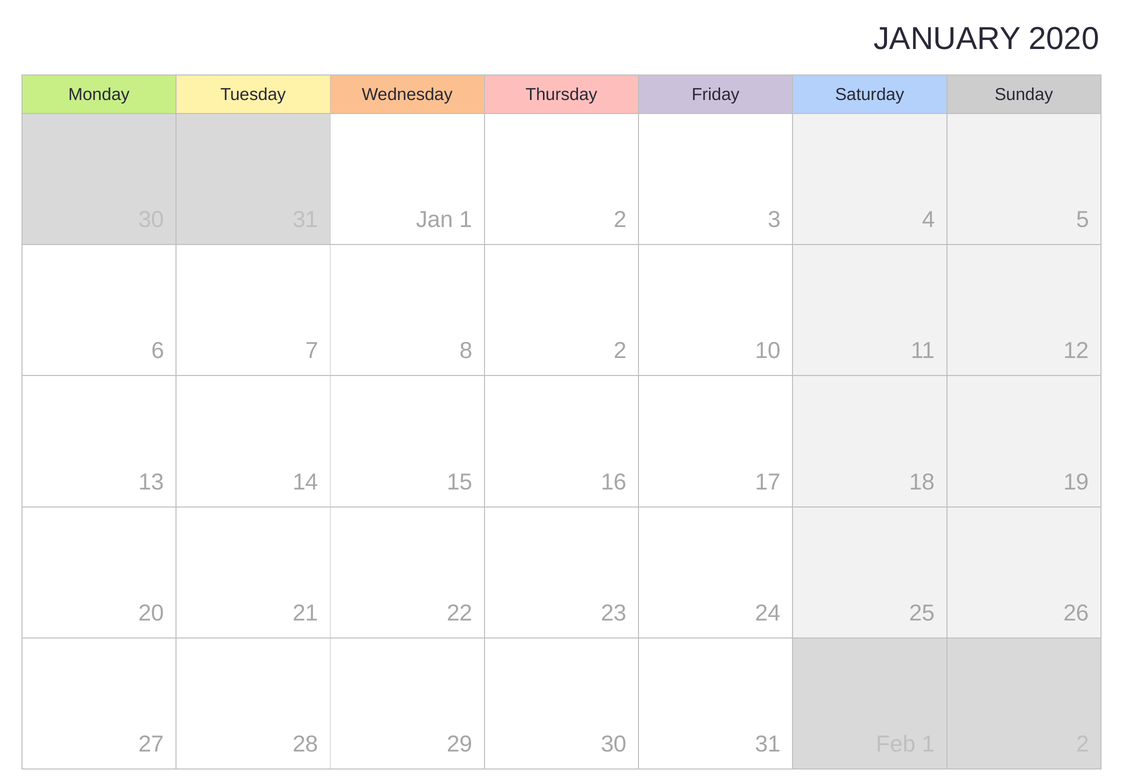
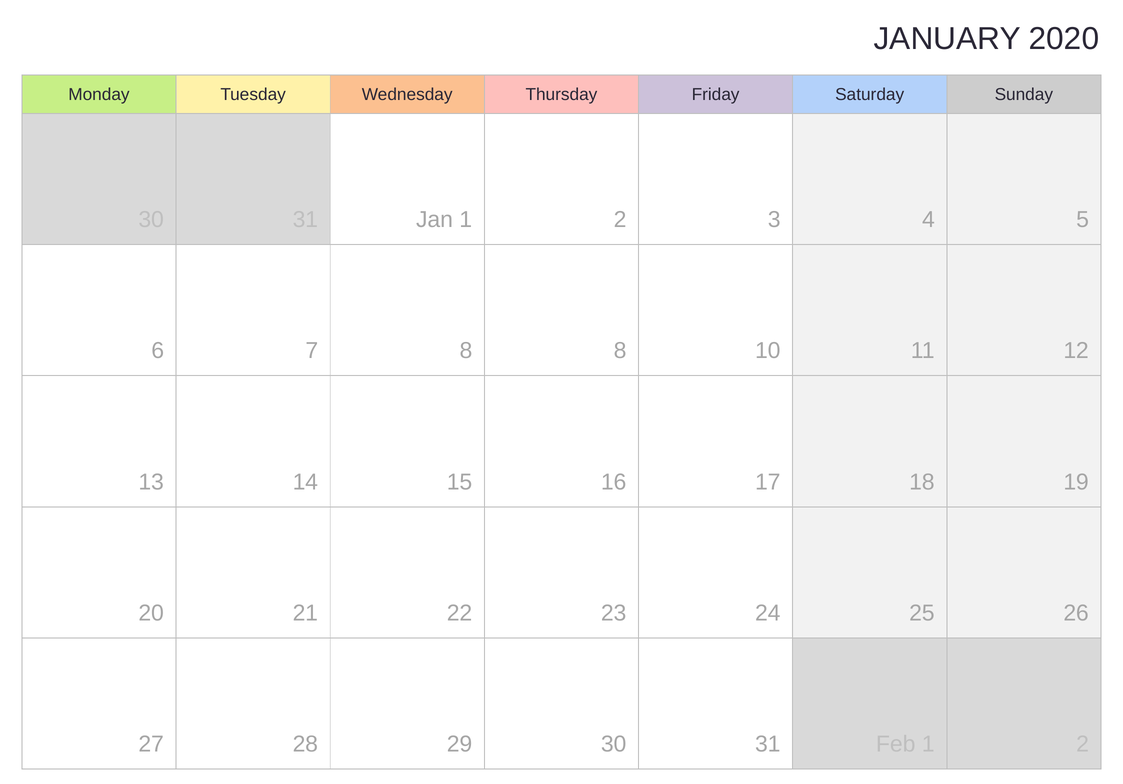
8 2: 2 -> 8
